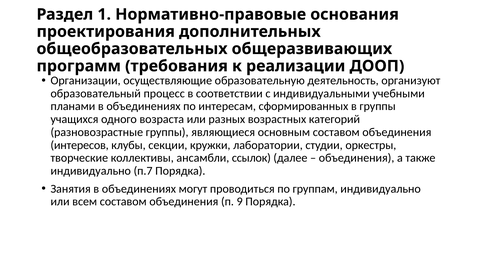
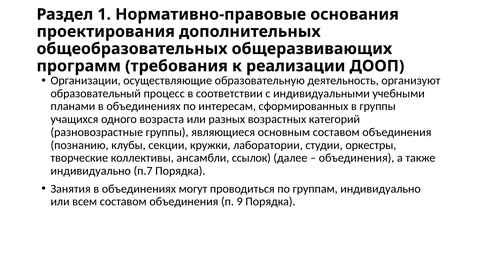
интересов: интересов -> познанию
